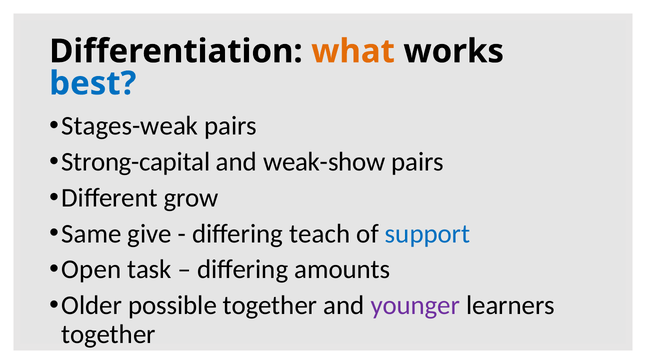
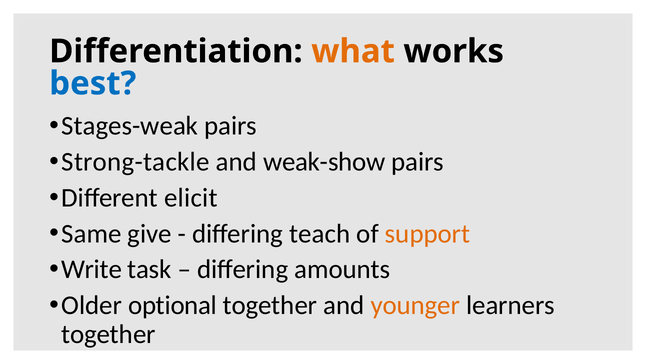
Strong-capital: Strong-capital -> Strong-tackle
grow: grow -> elicit
support colour: blue -> orange
Open: Open -> Write
possible: possible -> optional
younger colour: purple -> orange
